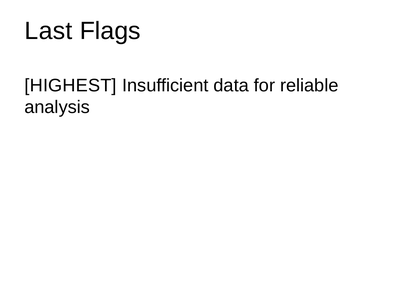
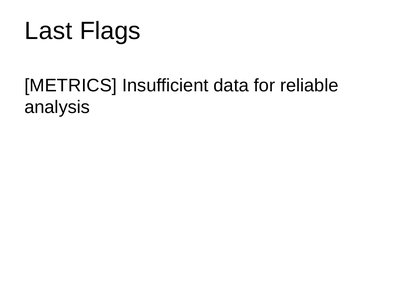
HIGHEST: HIGHEST -> METRICS
